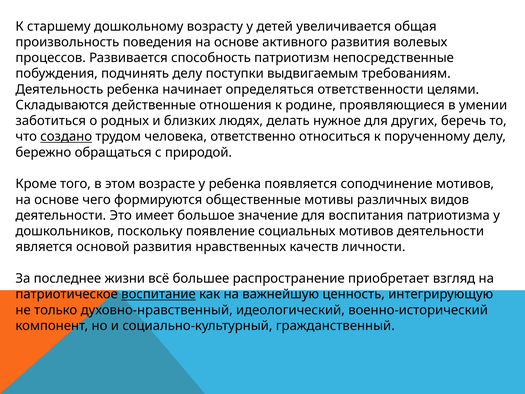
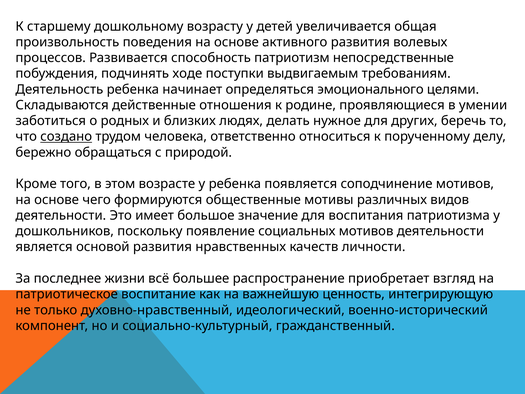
подчинять делу: делу -> ходе
ответственности: ответственности -> эмоционального
воспитание underline: present -> none
